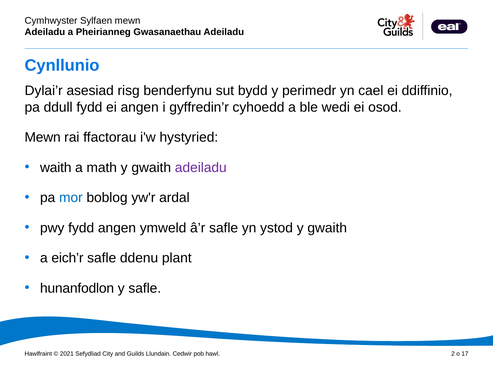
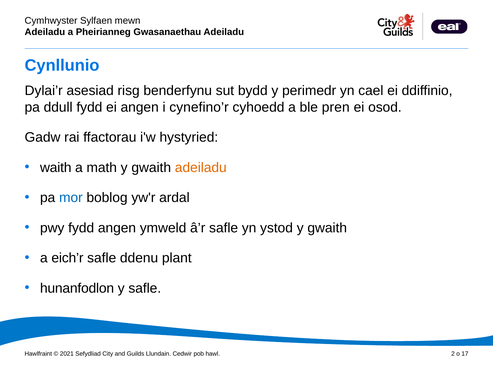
gyffredin’r: gyffredin’r -> cynefino’r
wedi: wedi -> pren
Mewn at (43, 137): Mewn -> Gadw
adeiladu at (201, 167) colour: purple -> orange
